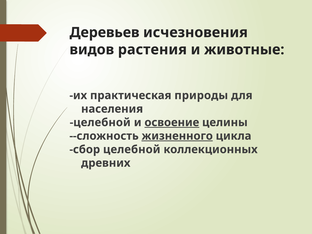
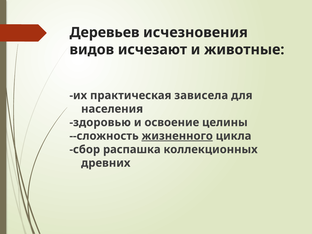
растения: растения -> исчезают
природы: природы -> зависела
целебной at (100, 122): целебной -> здоровью
освоение underline: present -> none
сбор целебной: целебной -> распашка
